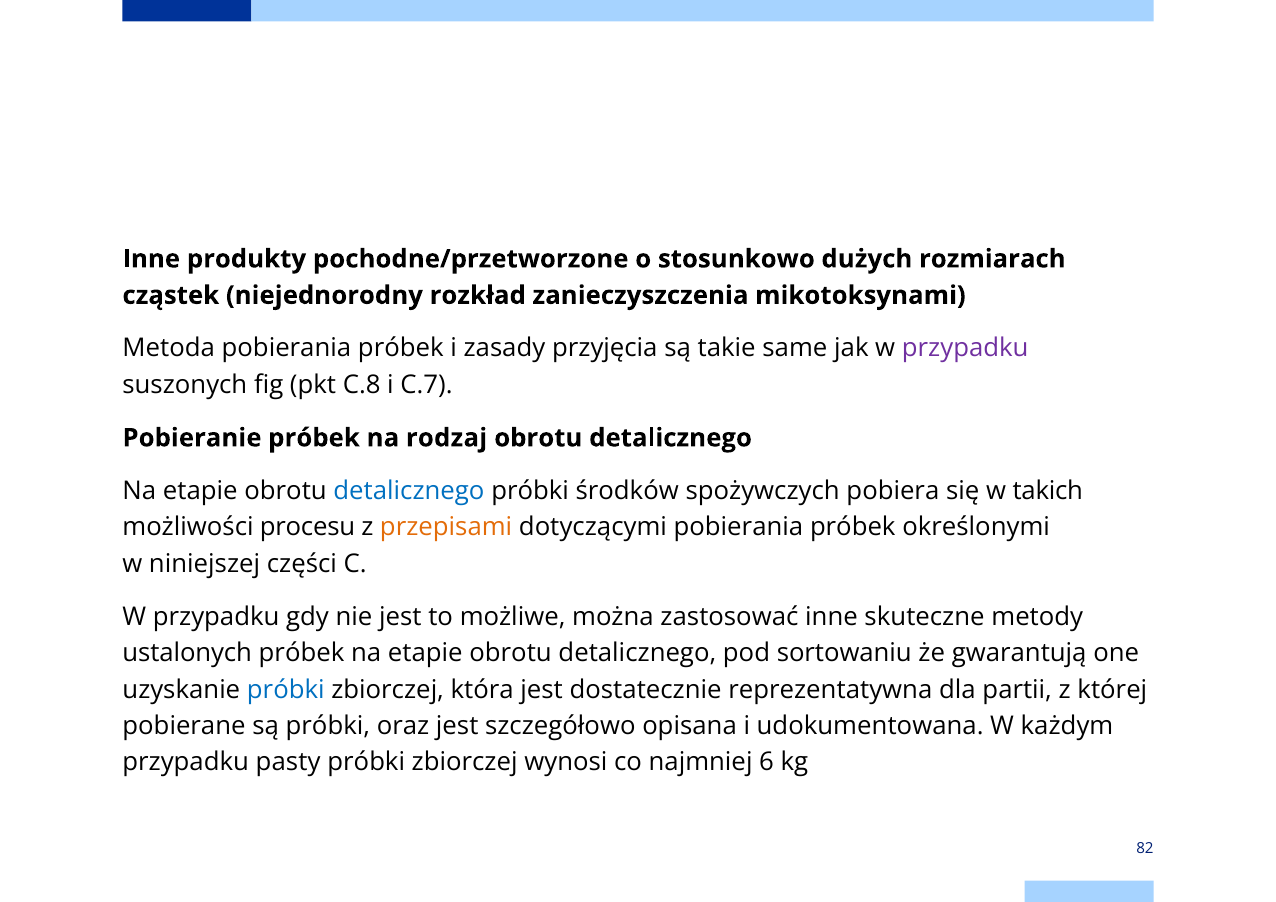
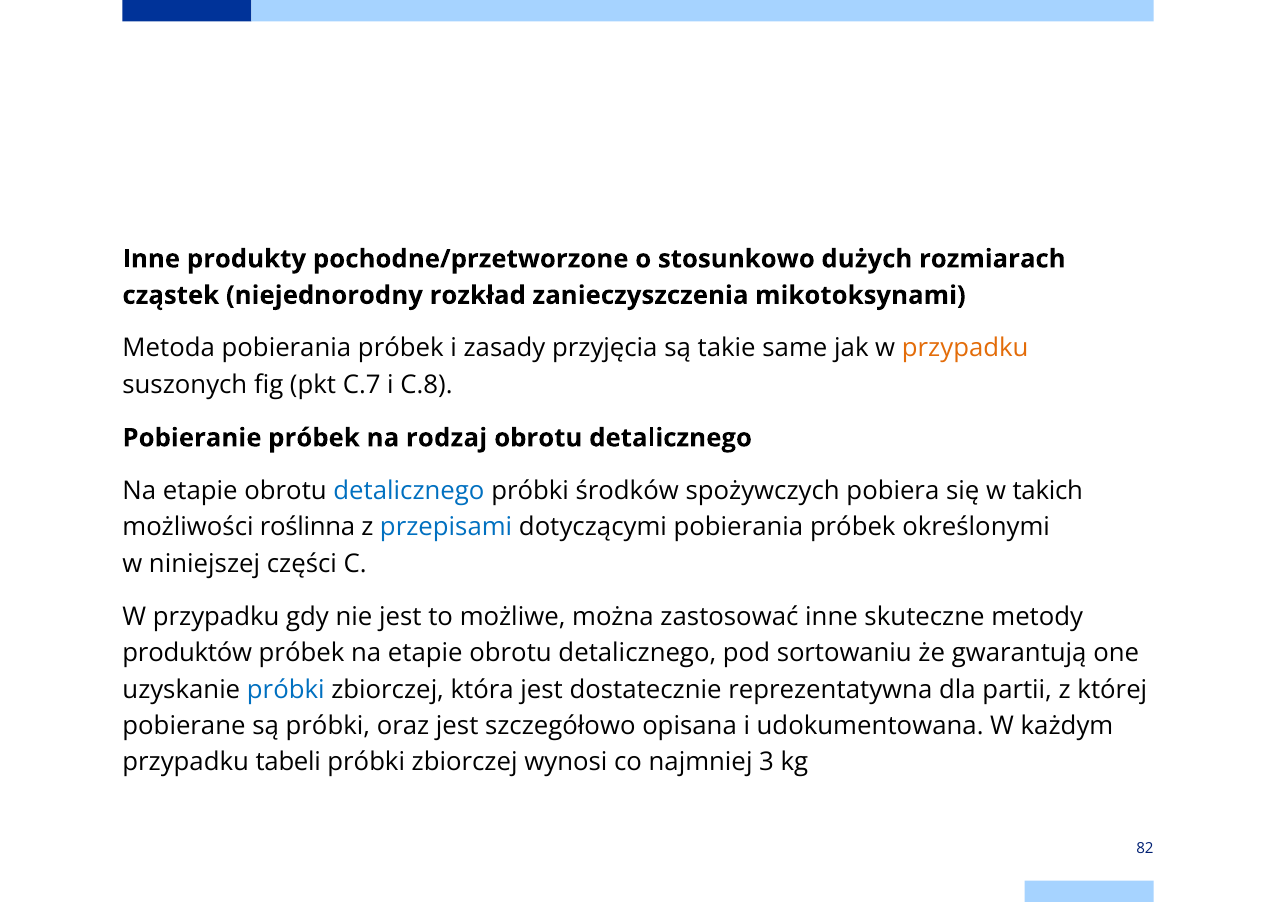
przypadku at (965, 349) colour: purple -> orange
C.8: C.8 -> C.7
C.7: C.7 -> C.8
procesu: procesu -> roślinna
przepisami colour: orange -> blue
ustalonych: ustalonych -> produktów
pasty: pasty -> tabeli
6: 6 -> 3
